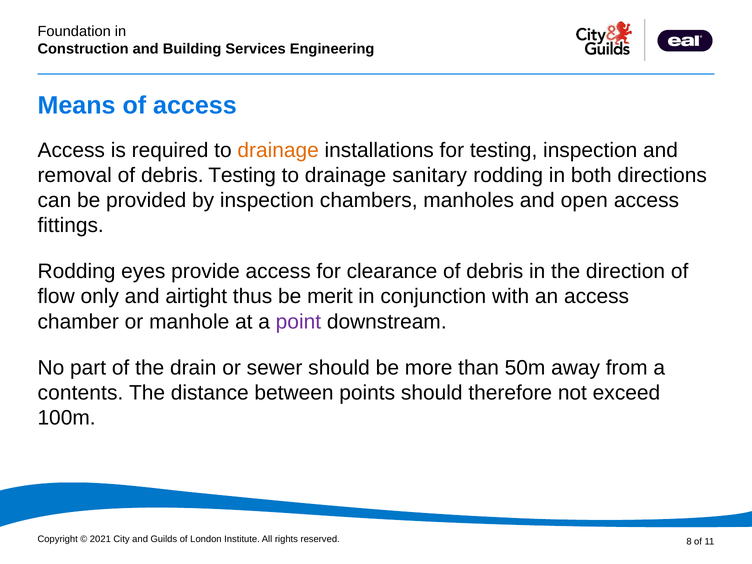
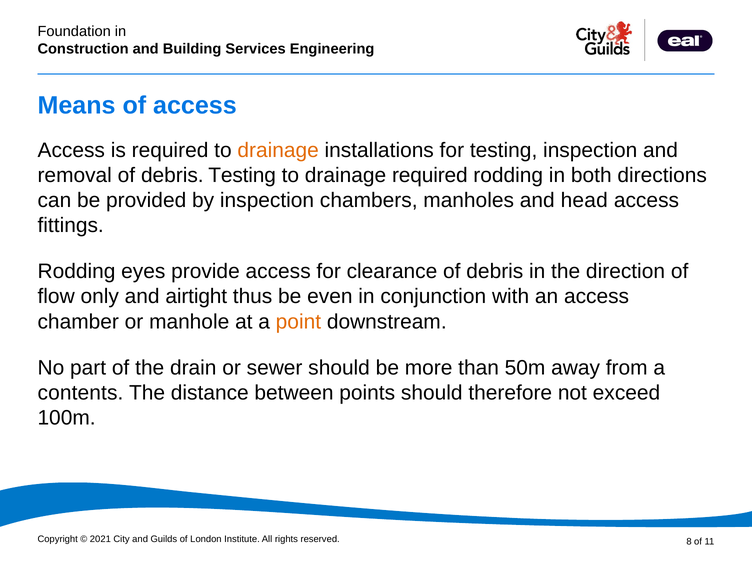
drainage sanitary: sanitary -> required
open: open -> head
merit: merit -> even
point colour: purple -> orange
